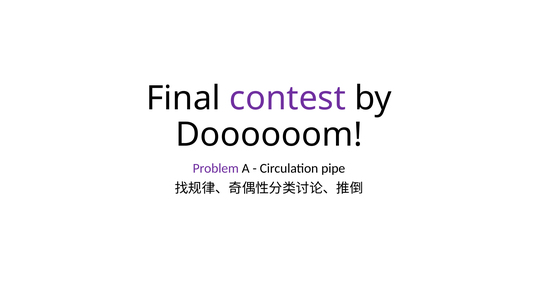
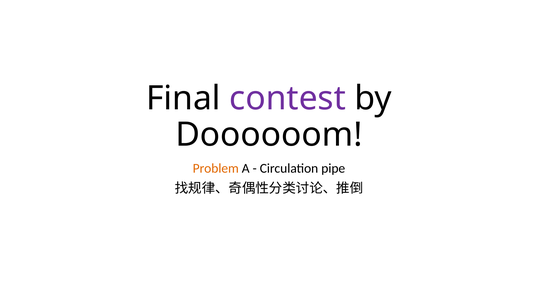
Problem colour: purple -> orange
